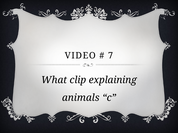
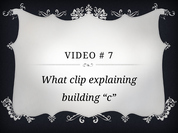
animals: animals -> building
